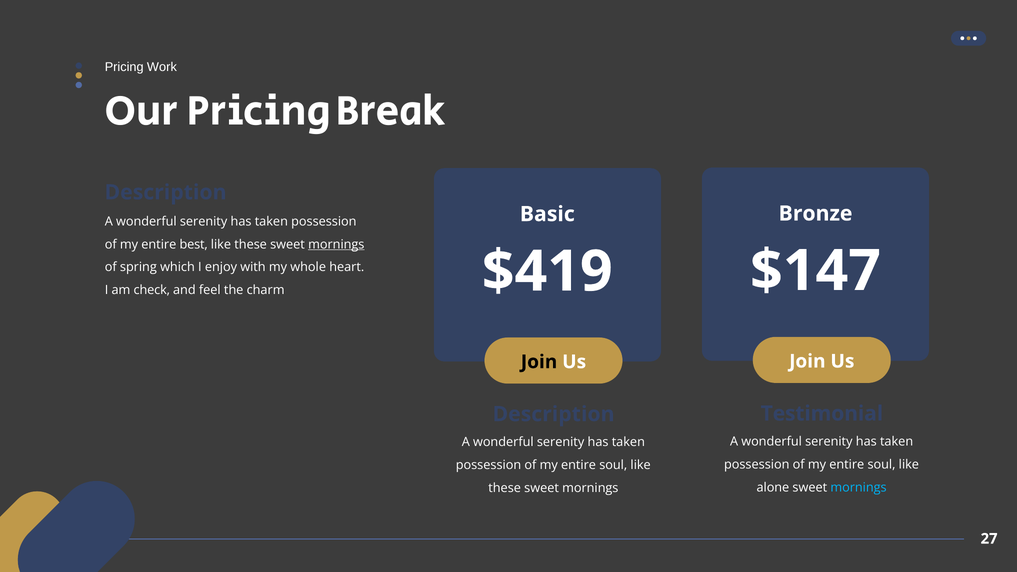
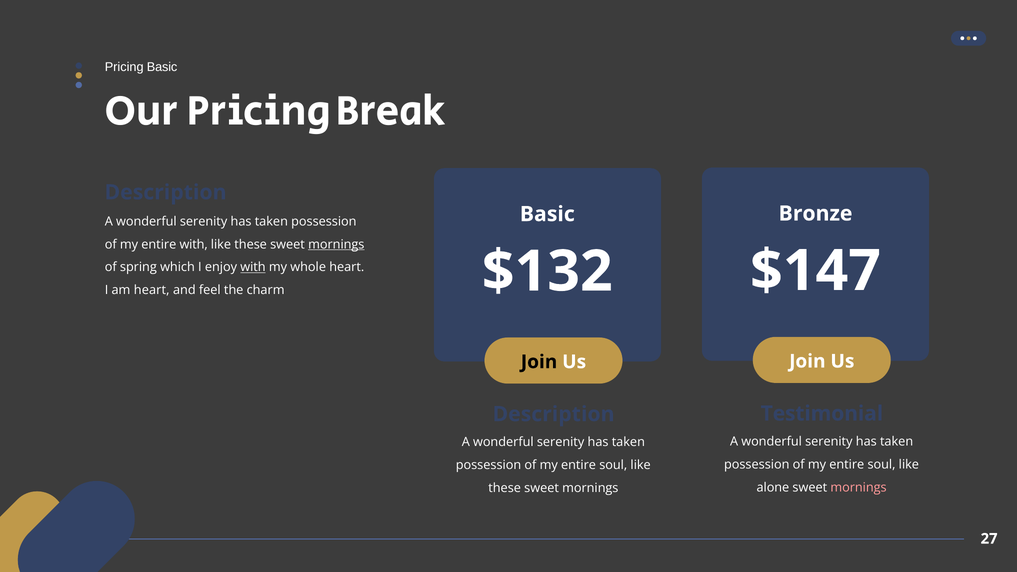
Pricing Work: Work -> Basic
entire best: best -> with
$419: $419 -> $132
with at (253, 267) underline: none -> present
am check: check -> heart
mornings at (859, 487) colour: light blue -> pink
